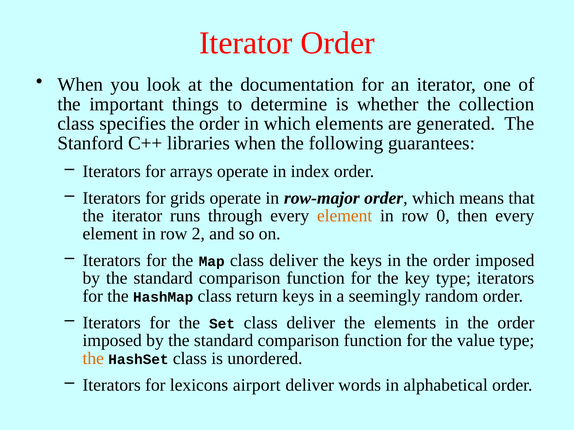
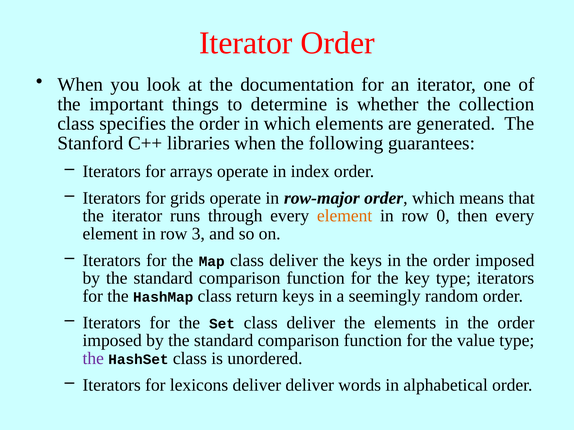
2: 2 -> 3
the at (93, 359) colour: orange -> purple
lexicons airport: airport -> deliver
